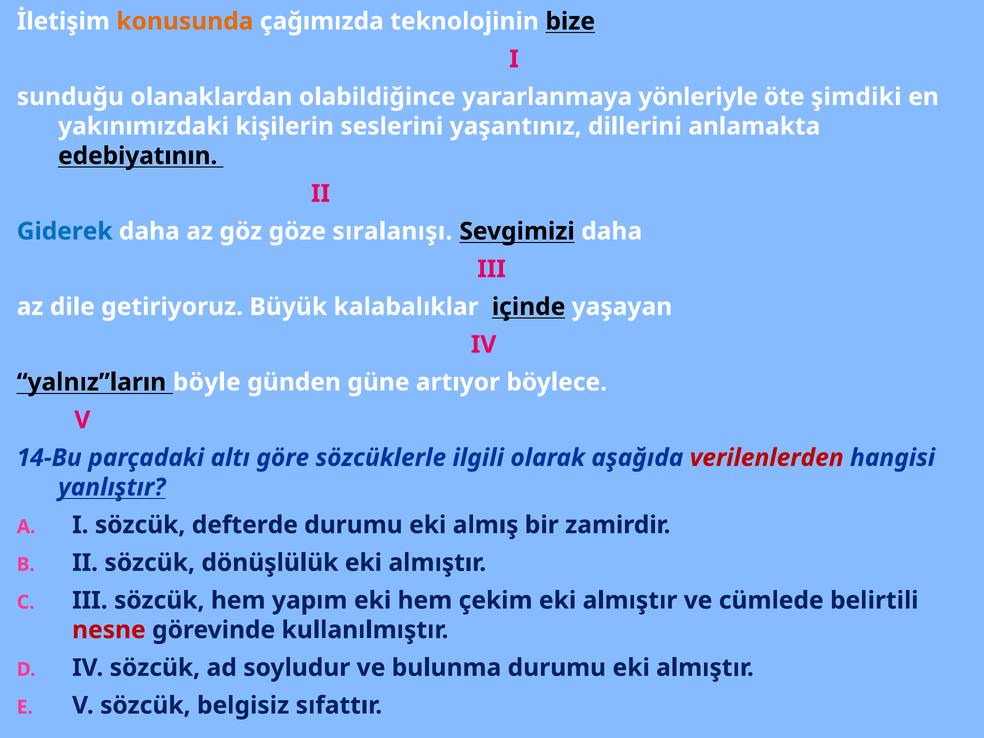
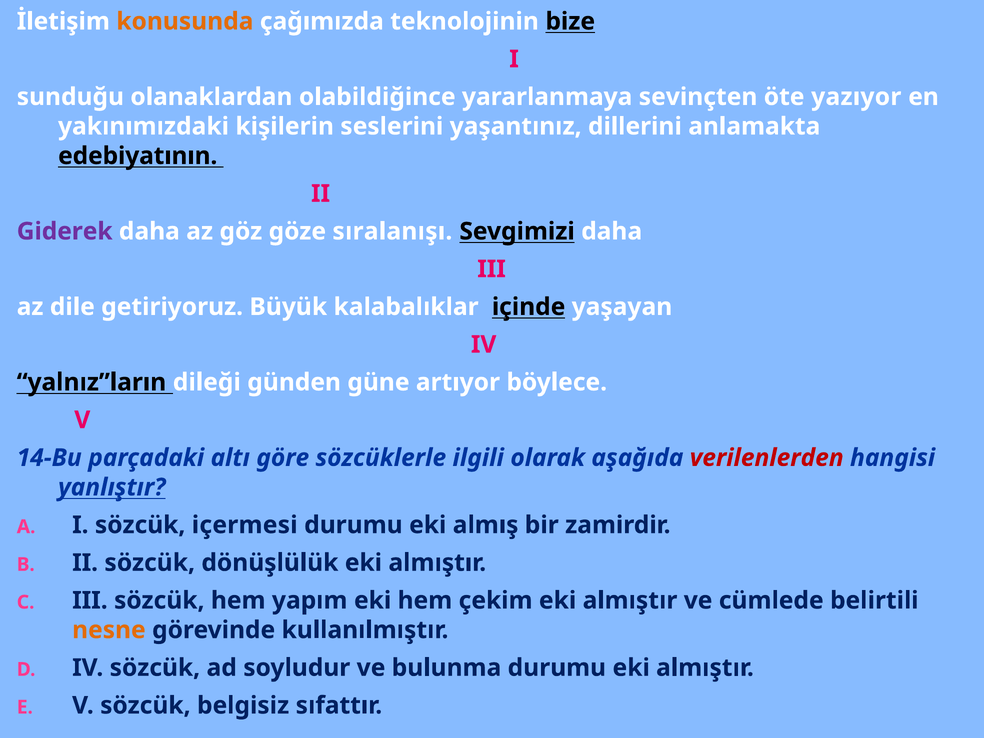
yönleriyle: yönleriyle -> sevinçten
şimdiki: şimdiki -> yazıyor
Giderek colour: blue -> purple
böyle: böyle -> dileği
defterde: defterde -> içermesi
nesne colour: red -> orange
